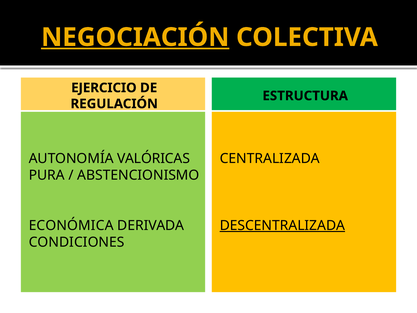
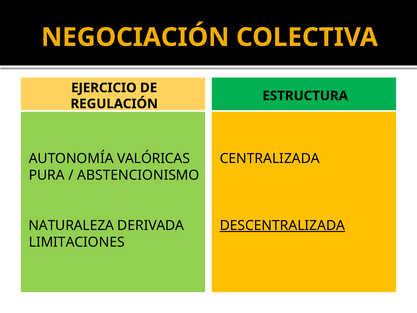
NEGOCIACIÓN underline: present -> none
ECONÓMICA: ECONÓMICA -> NATURALEZA
CONDICIONES: CONDICIONES -> LIMITACIONES
